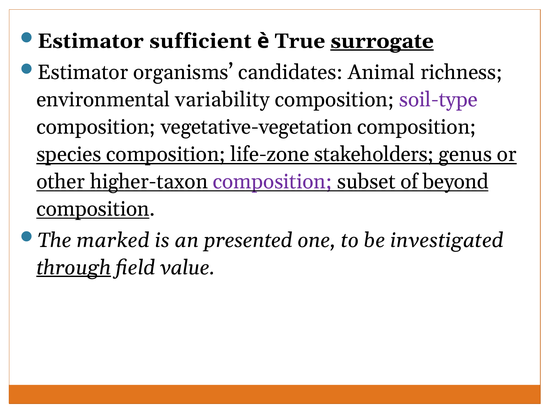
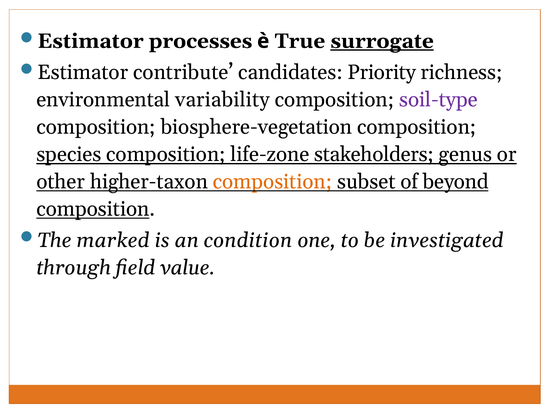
sufficient: sufficient -> processes
organisms: organisms -> contribute
Animal: Animal -> Priority
vegetative-vegetation: vegetative-vegetation -> biosphere-vegetation
composition at (272, 181) colour: purple -> orange
presented: presented -> condition
through underline: present -> none
